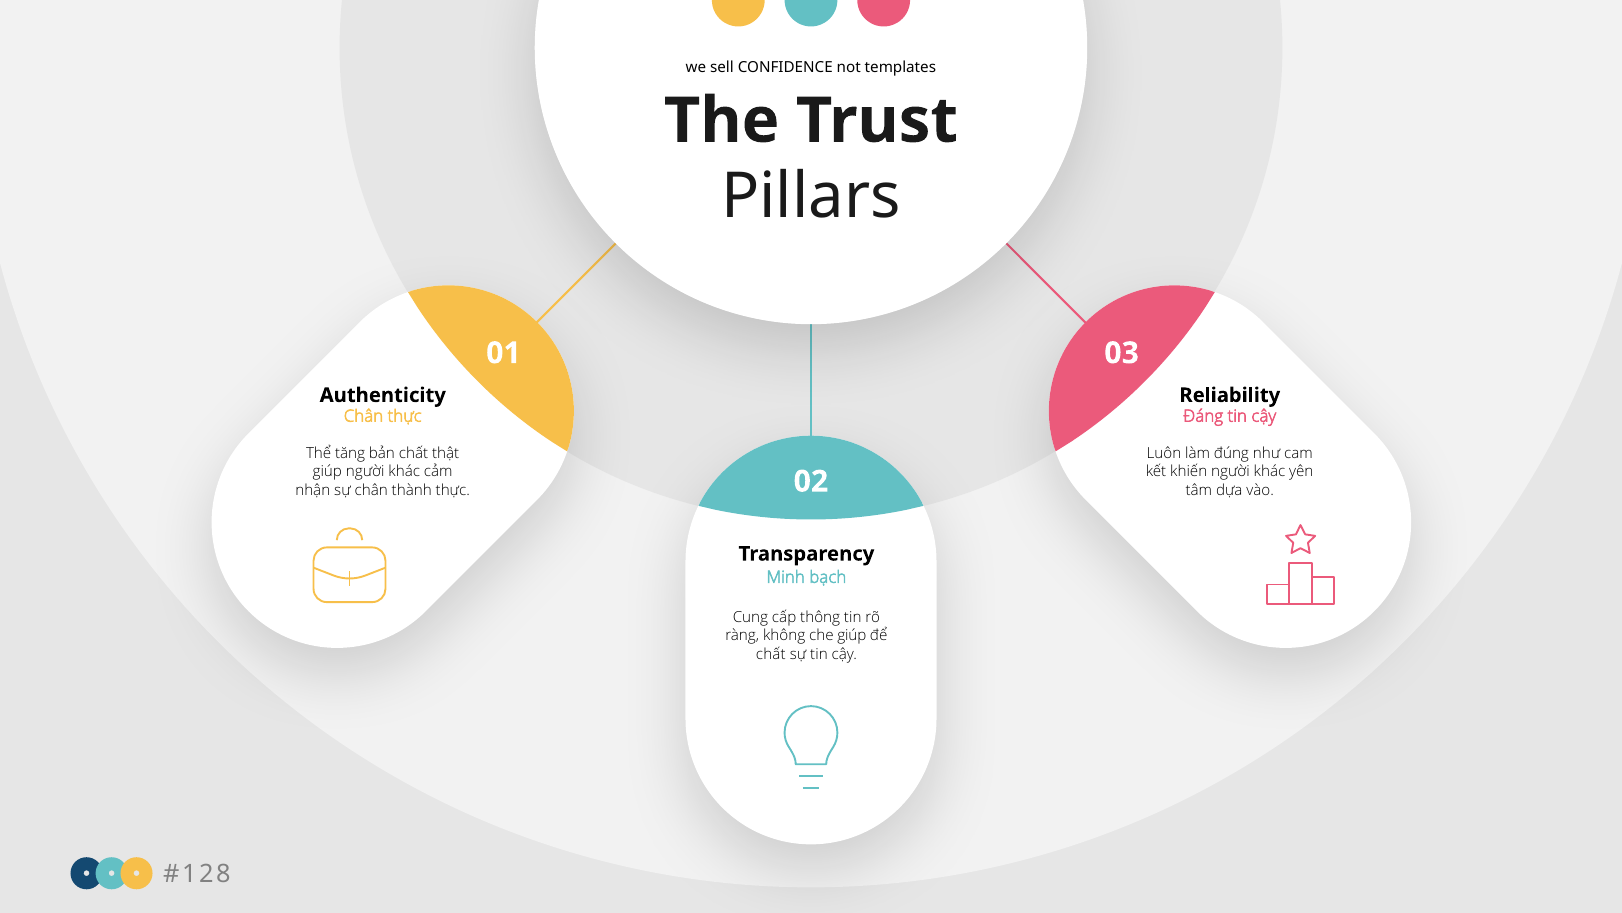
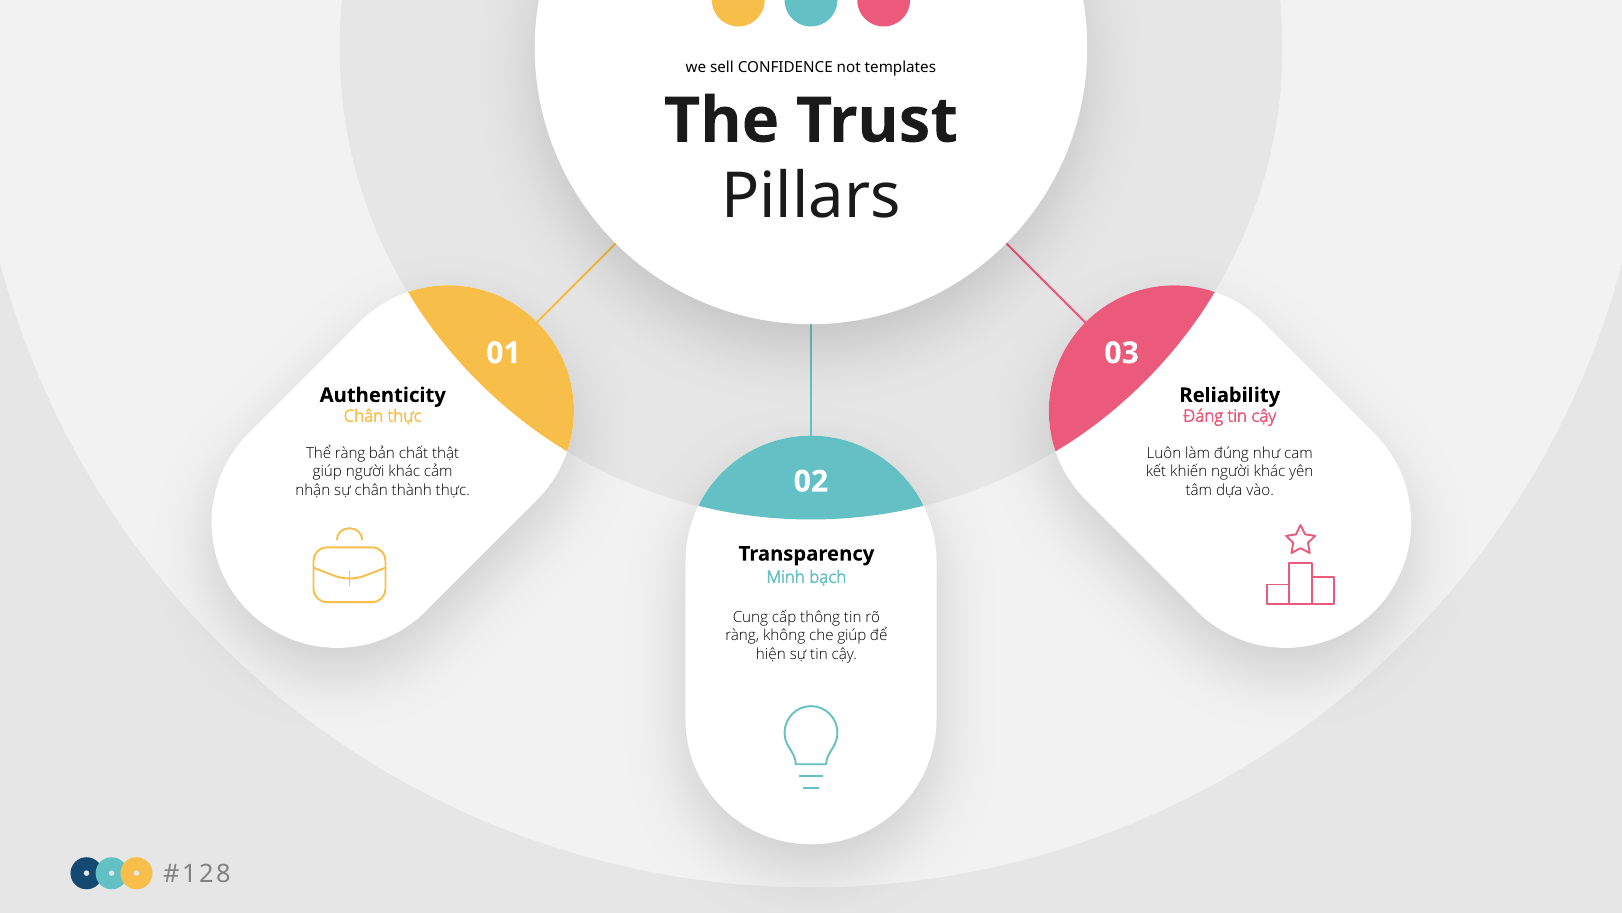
Thể tăng: tăng -> ràng
chất at (771, 654): chất -> hiện
